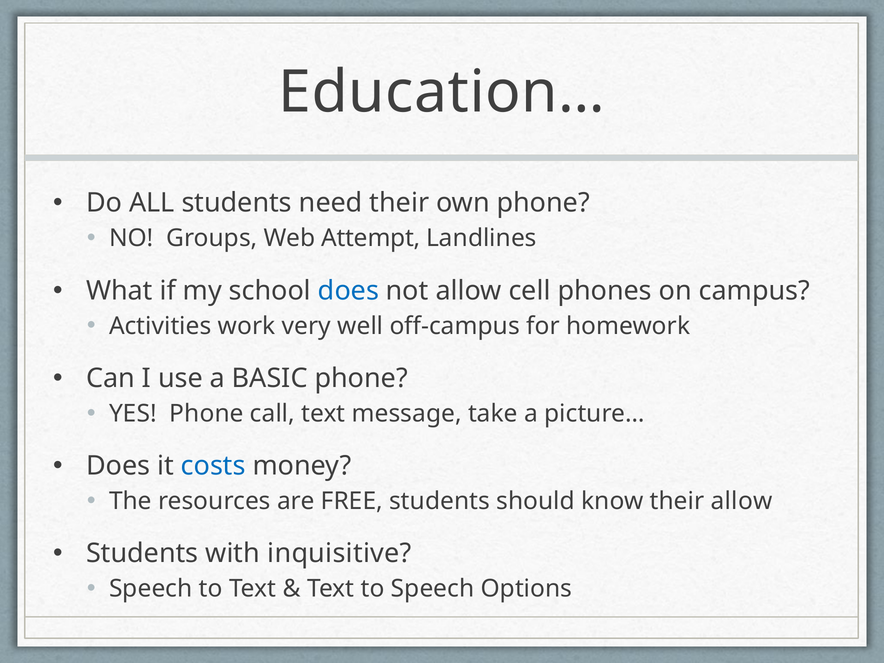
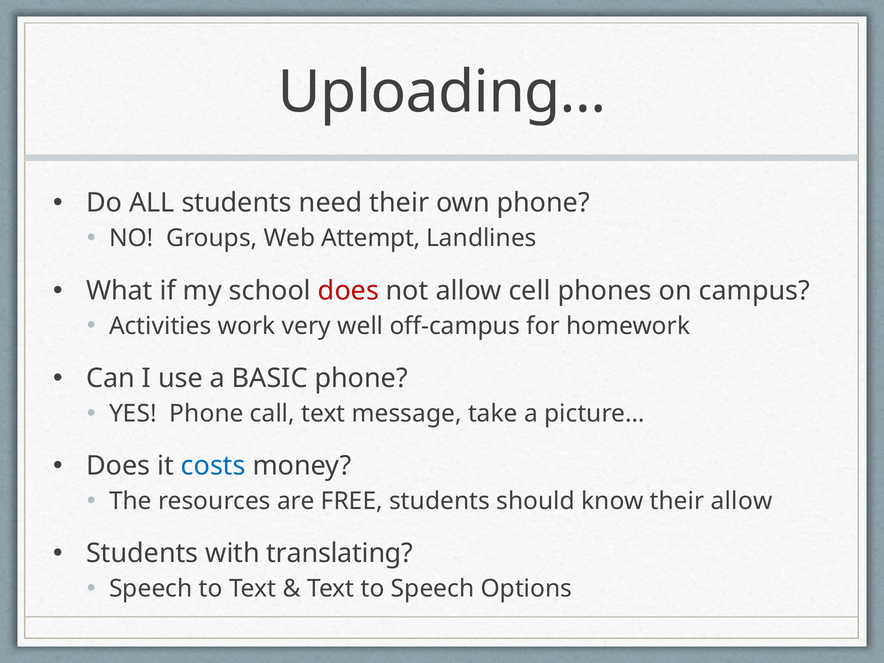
Education…: Education… -> Uploading…
does at (348, 291) colour: blue -> red
inquisitive: inquisitive -> translating
